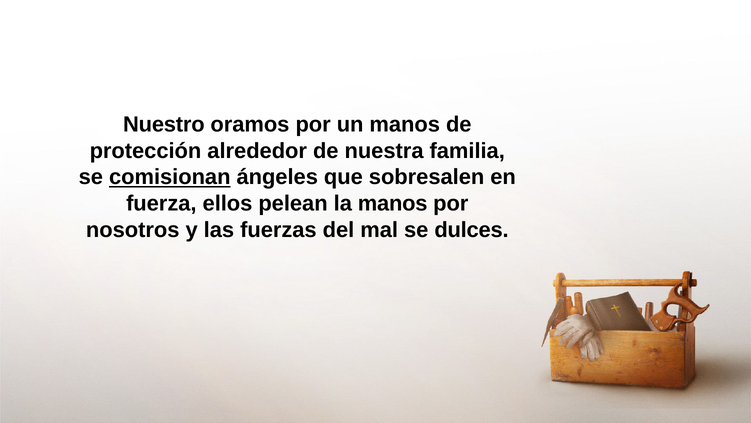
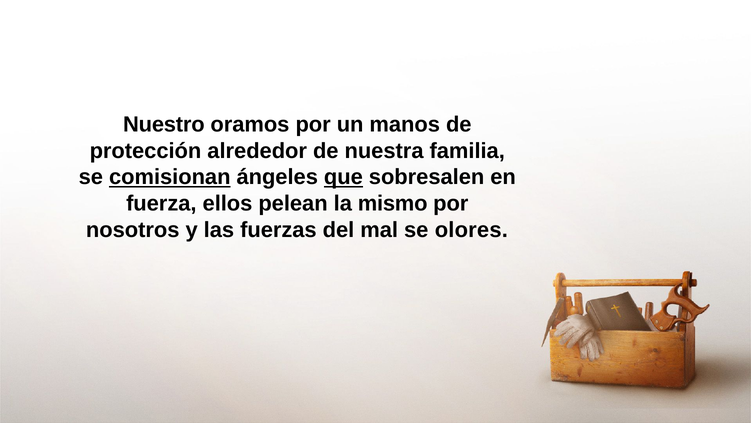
que underline: none -> present
la manos: manos -> mismo
dulces: dulces -> olores
